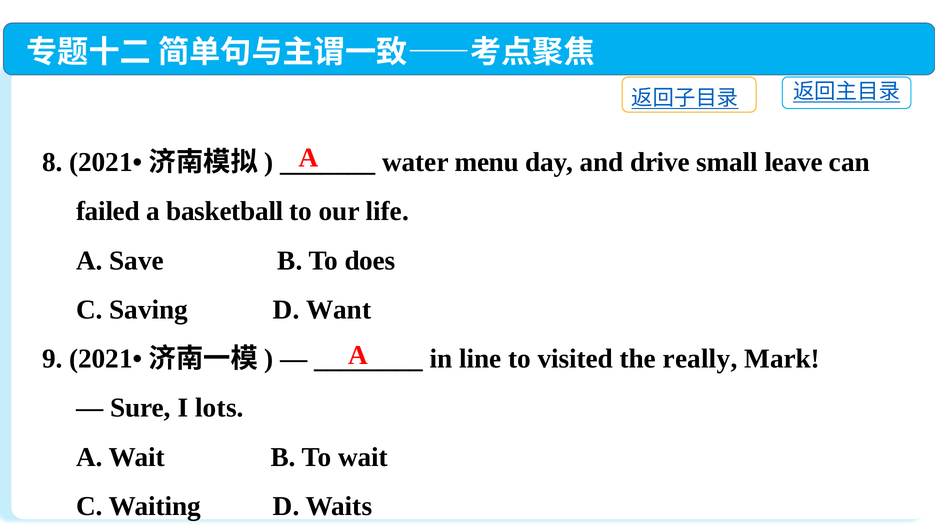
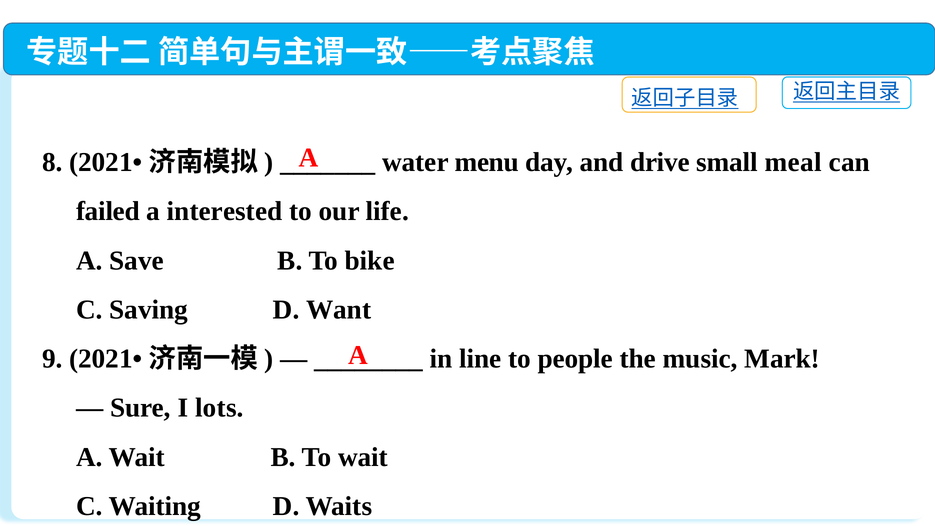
leave: leave -> meal
basketball: basketball -> interested
does: does -> bike
visited: visited -> people
really: really -> music
